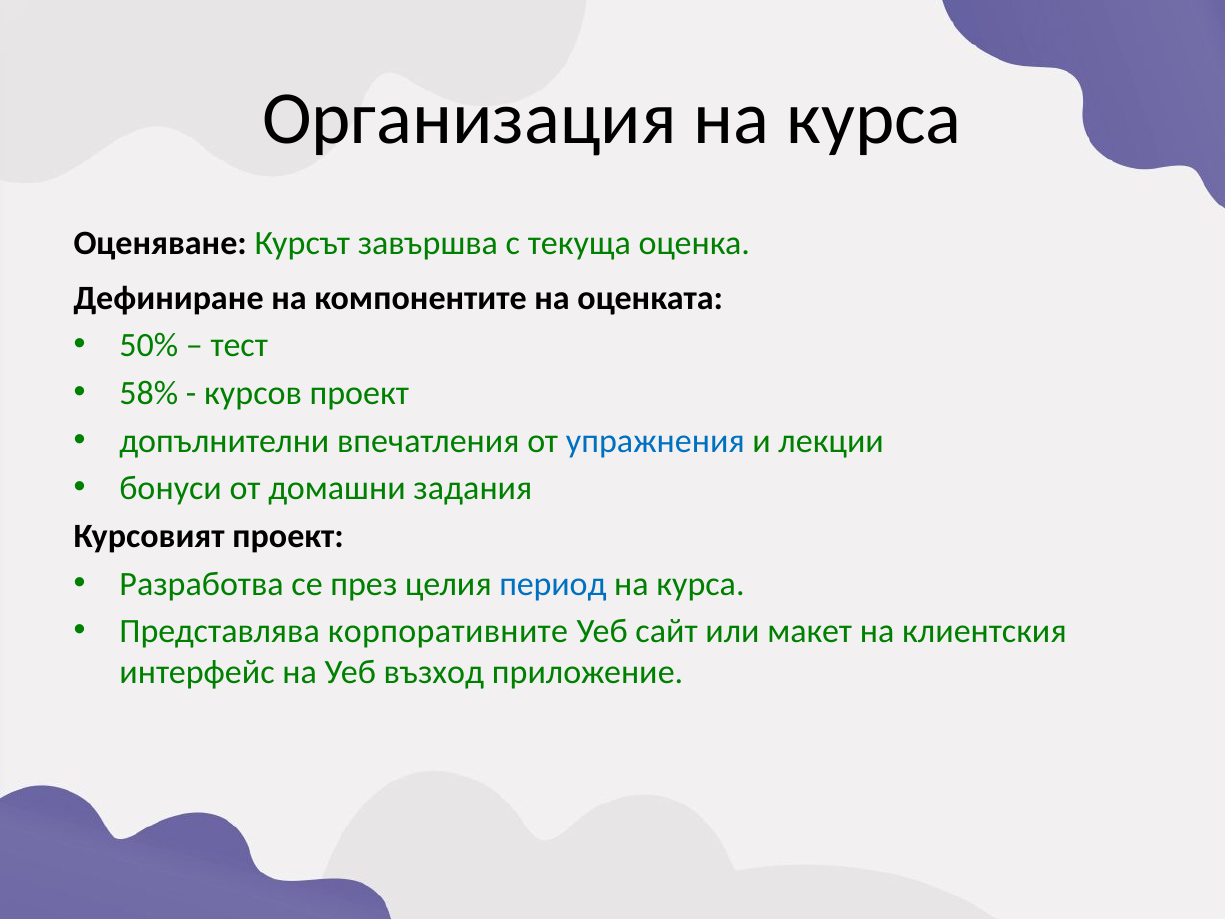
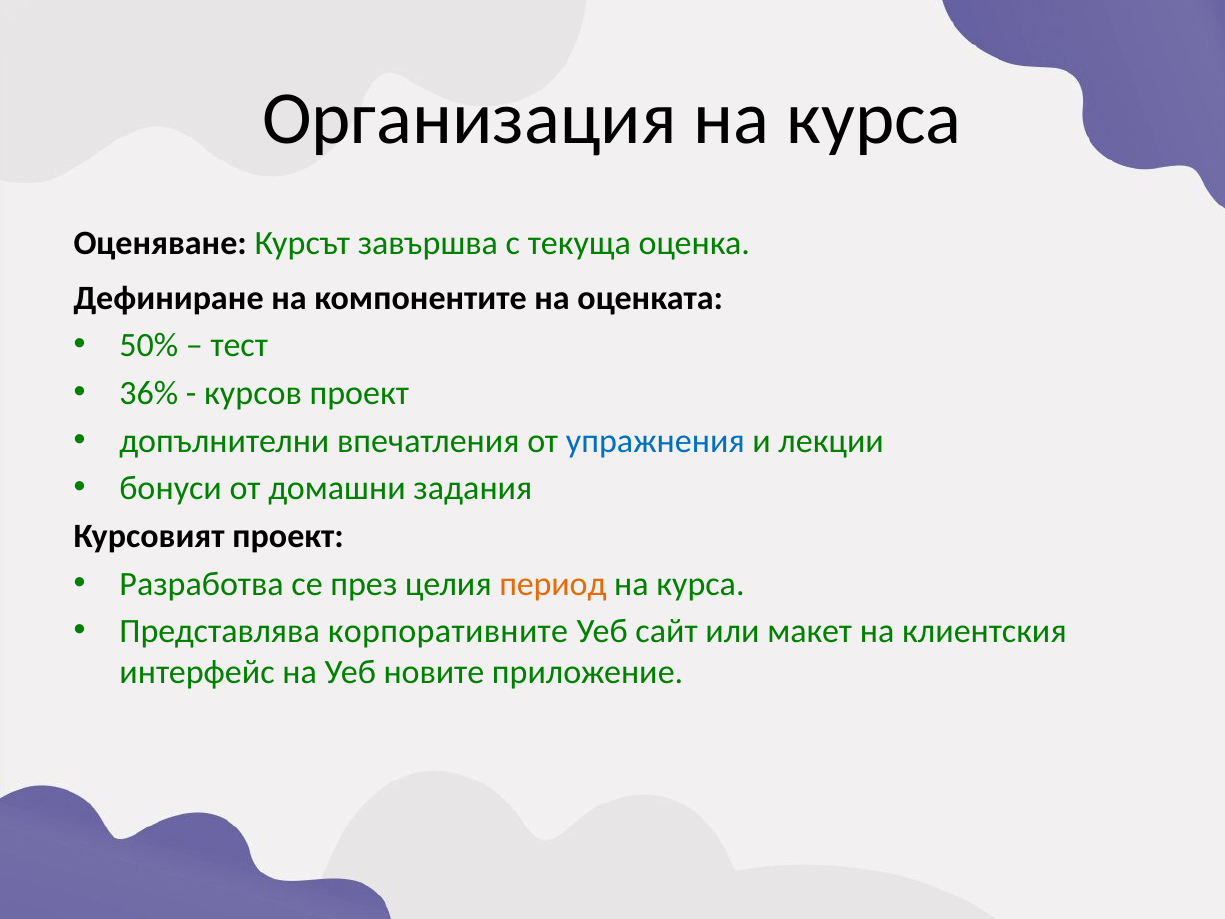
58%: 58% -> 36%
период colour: blue -> orange
възход: възход -> новите
